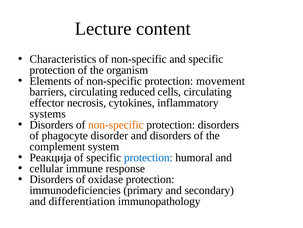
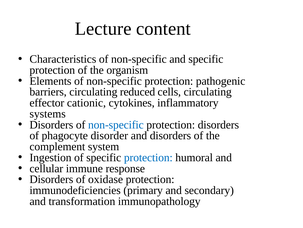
movement: movement -> pathogenic
necrosis: necrosis -> cationic
non-specific at (116, 124) colour: orange -> blue
Реакција: Реакција -> Ingestion
differentiation: differentiation -> transformation
